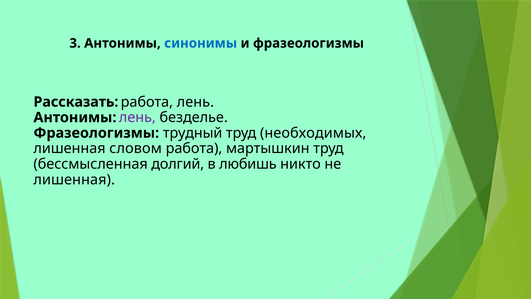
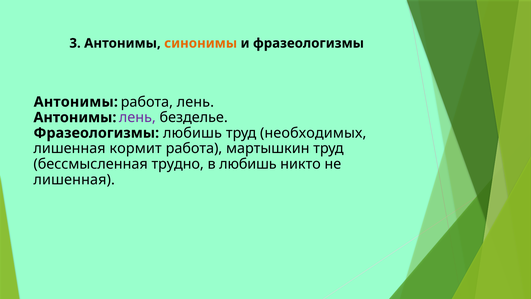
синонимы colour: blue -> orange
Рассказать at (76, 102): Рассказать -> Антонимы
Фразеологизмы трудный: трудный -> любишь
словом: словом -> кормит
долгий: долгий -> трудно
